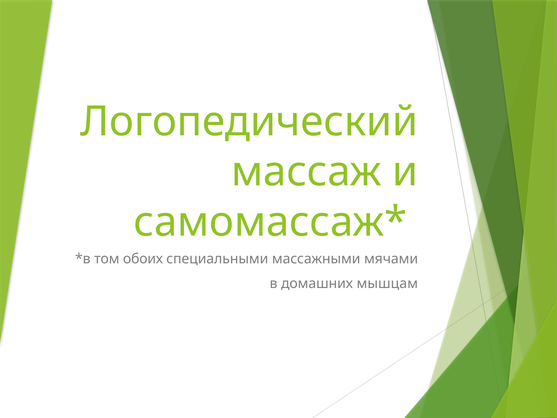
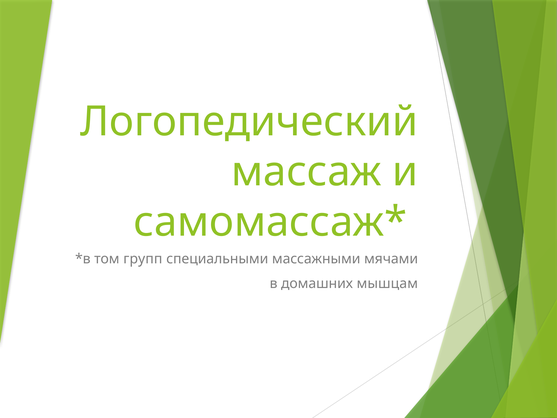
обоих: обоих -> групп
